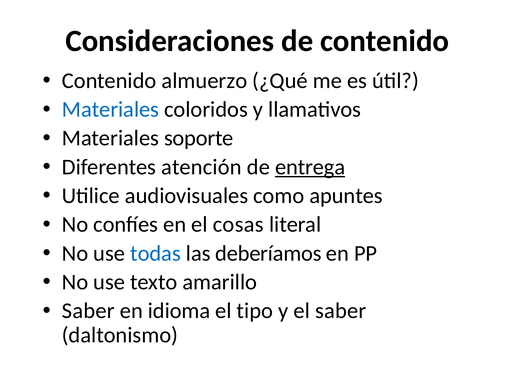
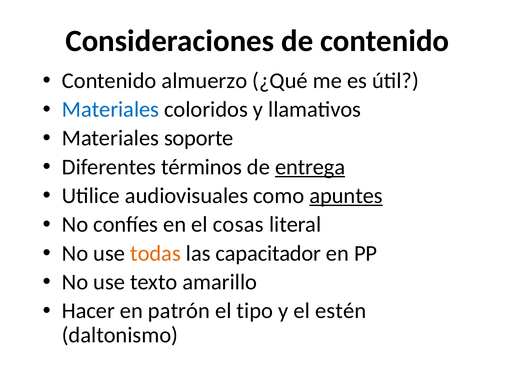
atención: atención -> términos
apuntes underline: none -> present
todas colour: blue -> orange
deberíamos: deberíamos -> capacitador
Saber at (88, 311): Saber -> Hacer
idioma: idioma -> patrón
el saber: saber -> estén
